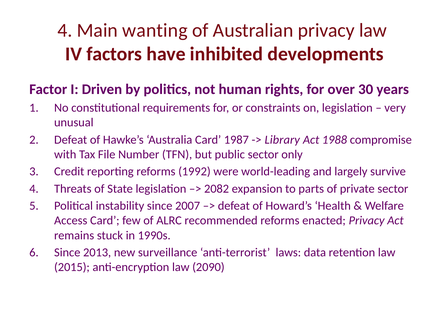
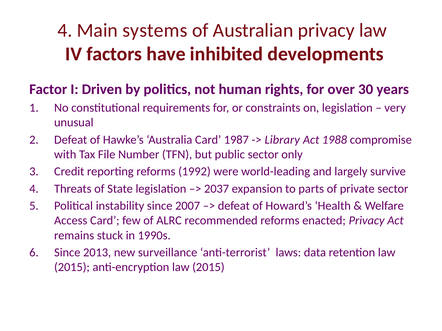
wanting: wanting -> systems
2082: 2082 -> 2037
anti-encryption law 2090: 2090 -> 2015
